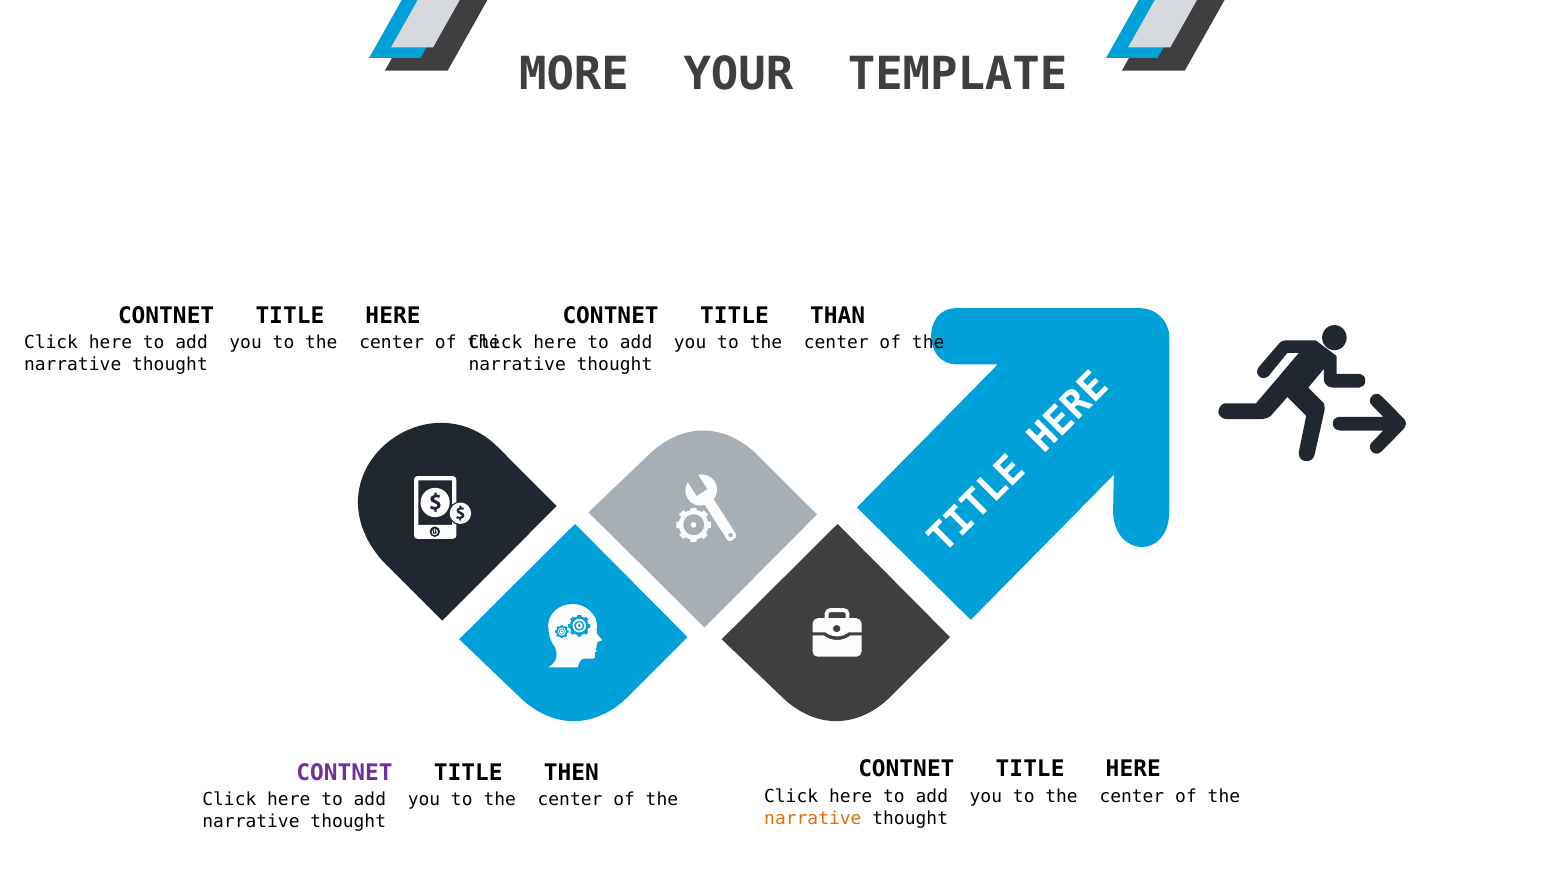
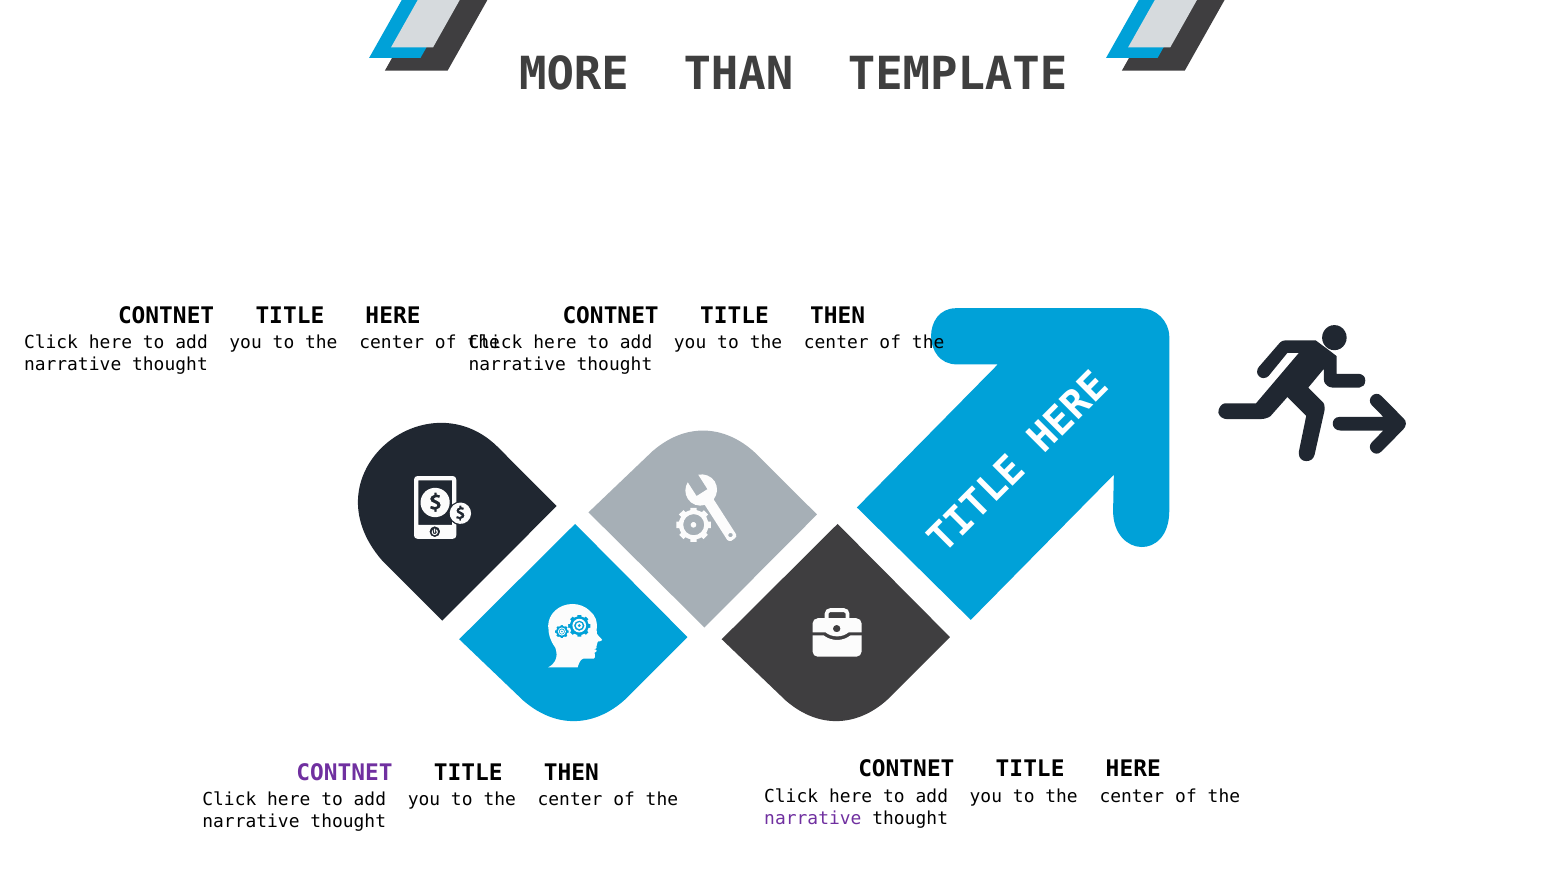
YOUR: YOUR -> THAN
THAN at (838, 316): THAN -> THEN
narrative at (813, 818) colour: orange -> purple
